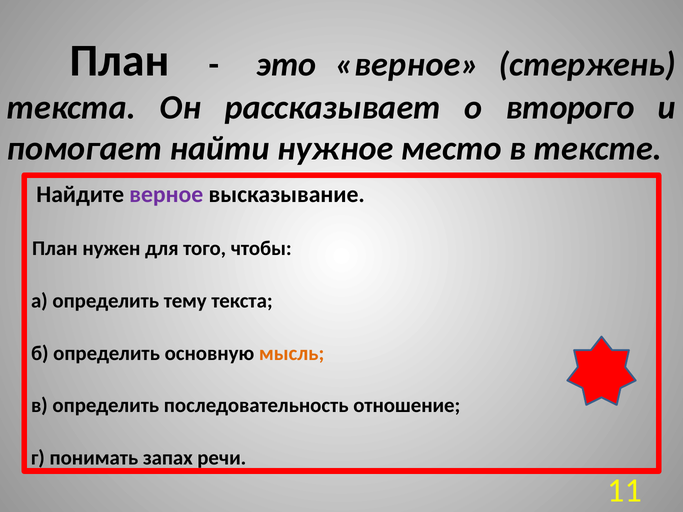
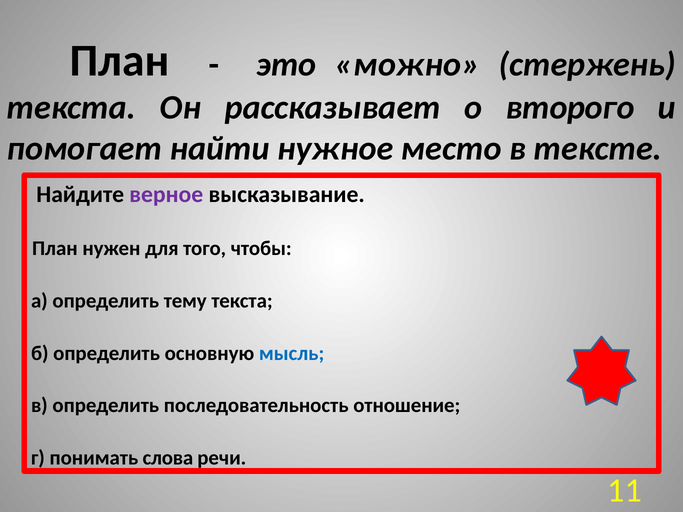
это верное: верное -> можно
мысль colour: orange -> blue
запах: запах -> слова
